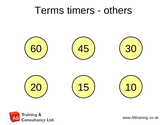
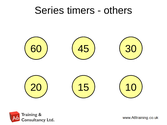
Terms: Terms -> Series
